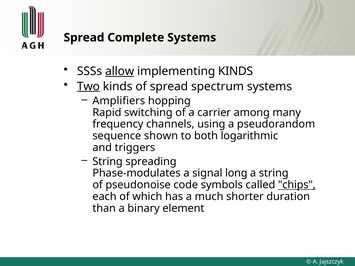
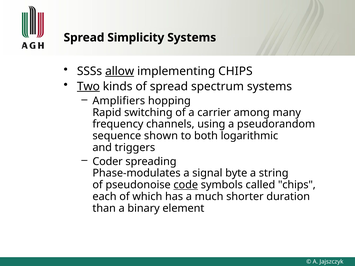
Complete: Complete -> Simplicity
implementing KINDS: KINDS -> CHIPS
String at (108, 162): String -> Coder
long: long -> byte
code underline: none -> present
chips at (297, 185) underline: present -> none
